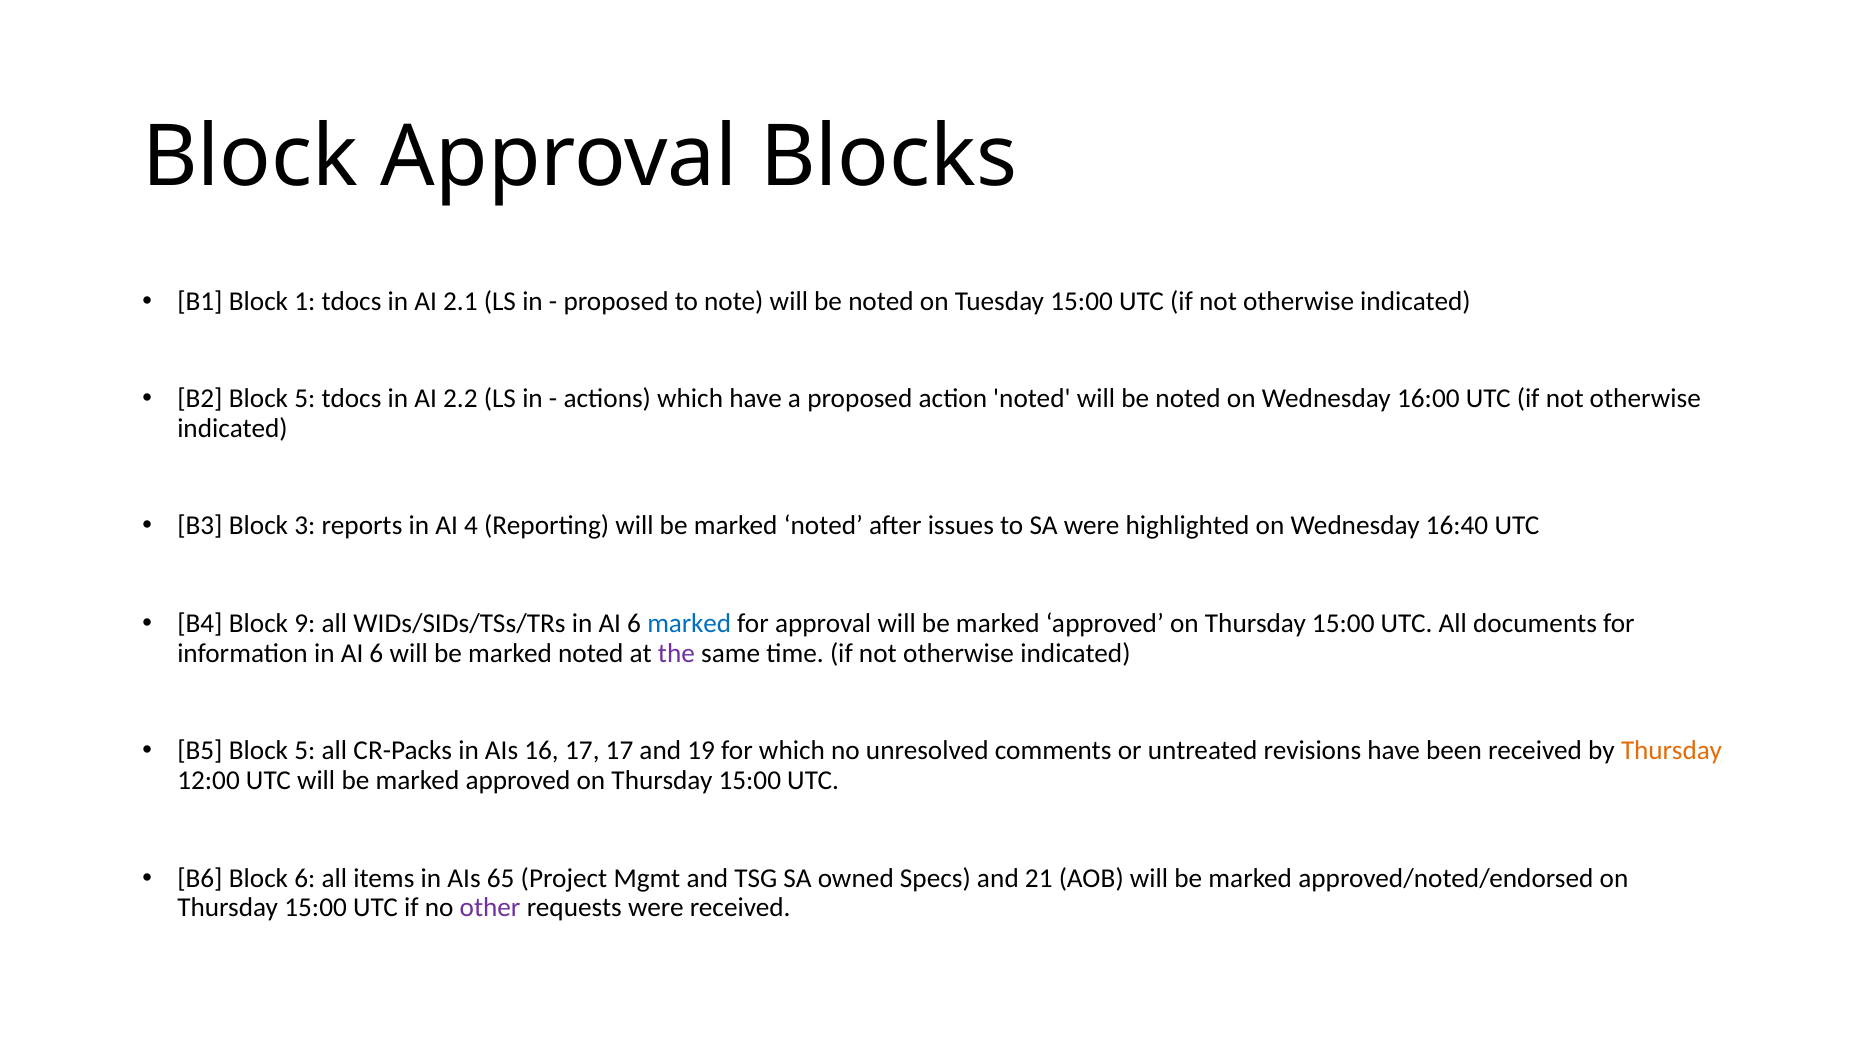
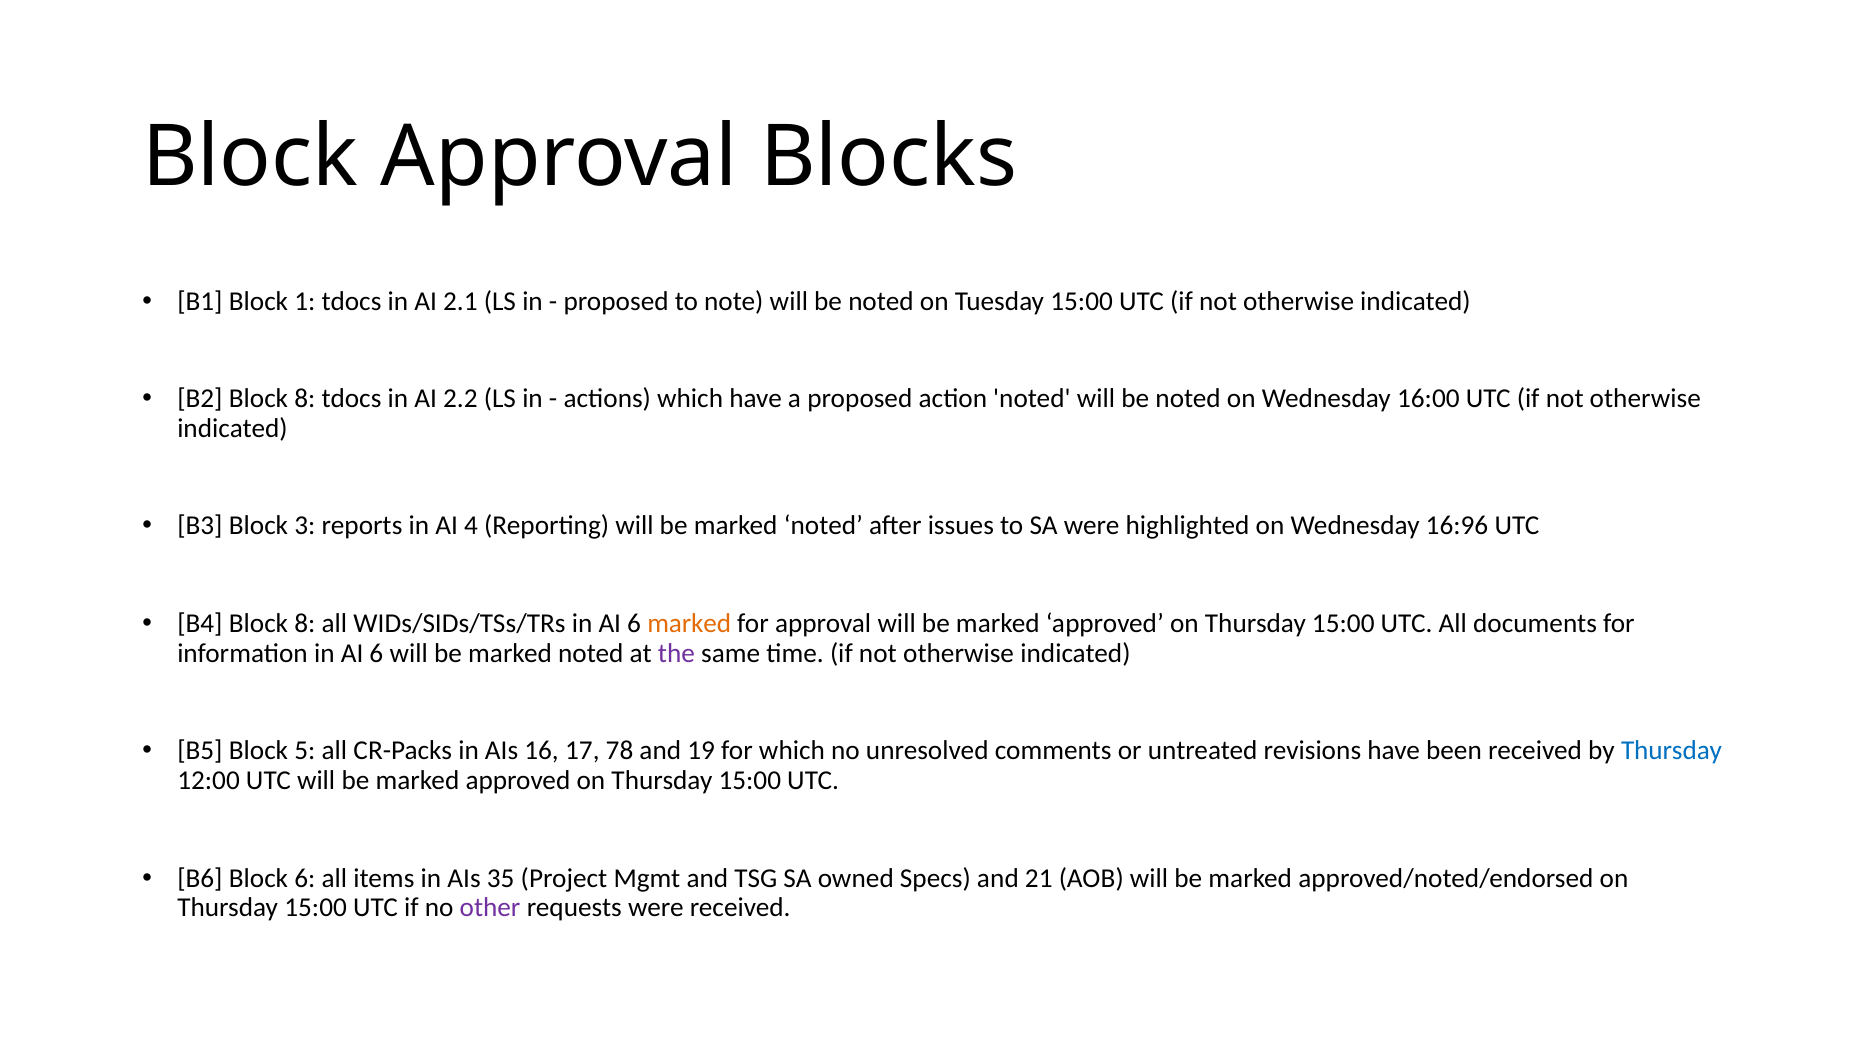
B2 Block 5: 5 -> 8
16:40: 16:40 -> 16:96
B4 Block 9: 9 -> 8
marked at (689, 624) colour: blue -> orange
17 17: 17 -> 78
Thursday at (1672, 751) colour: orange -> blue
65: 65 -> 35
